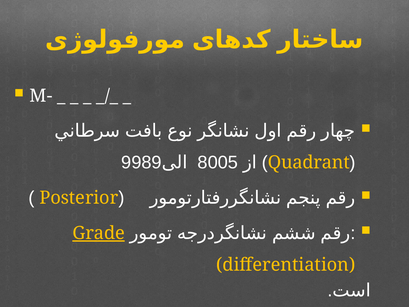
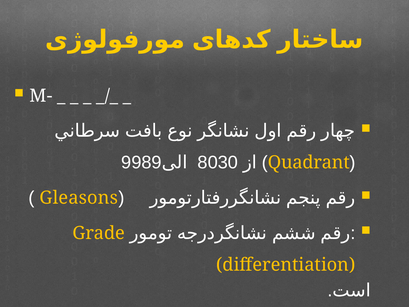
8005: 8005 -> 8030
Posterior: Posterior -> Gleasons
Grade underline: present -> none
